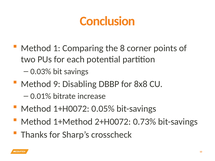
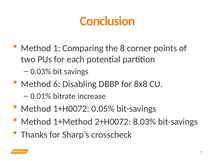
9: 9 -> 6
0.73%: 0.73% -> 8.03%
